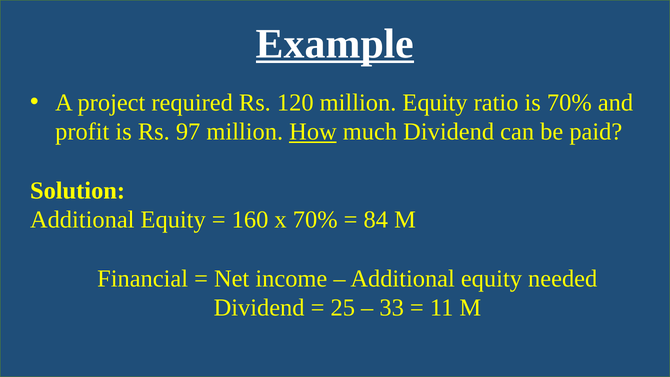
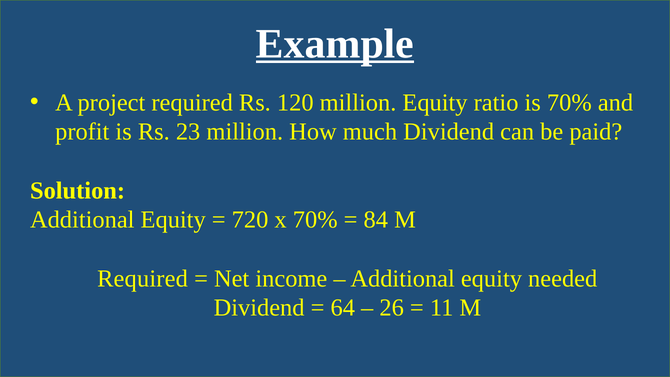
97: 97 -> 23
How underline: present -> none
160: 160 -> 720
Financial at (143, 278): Financial -> Required
25: 25 -> 64
33: 33 -> 26
